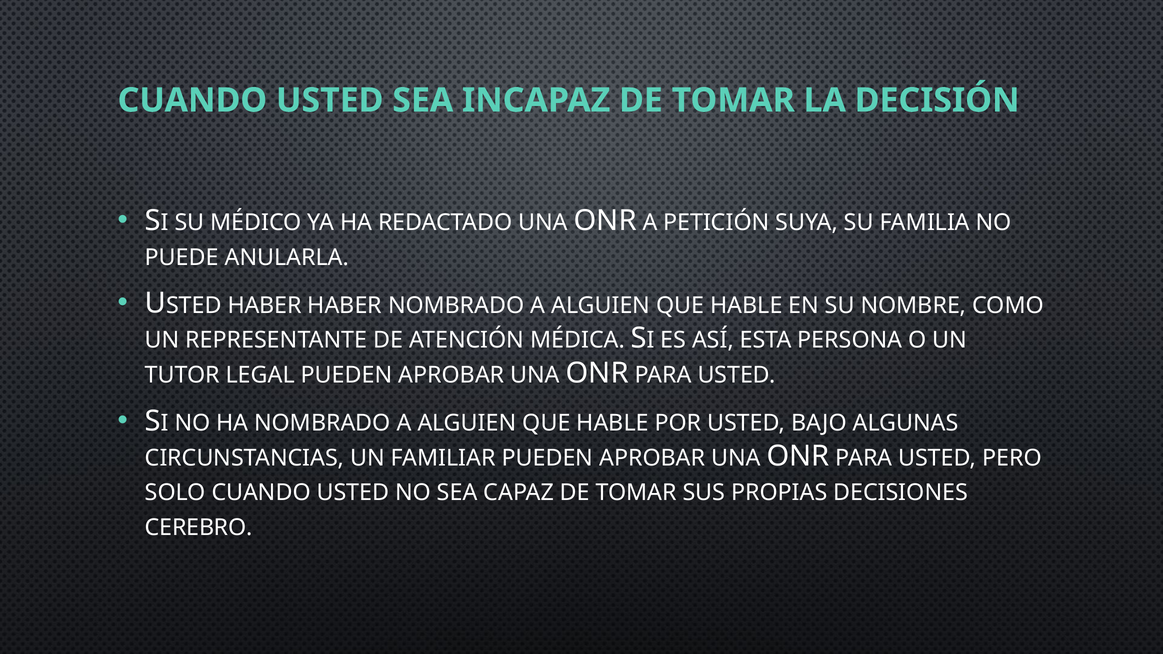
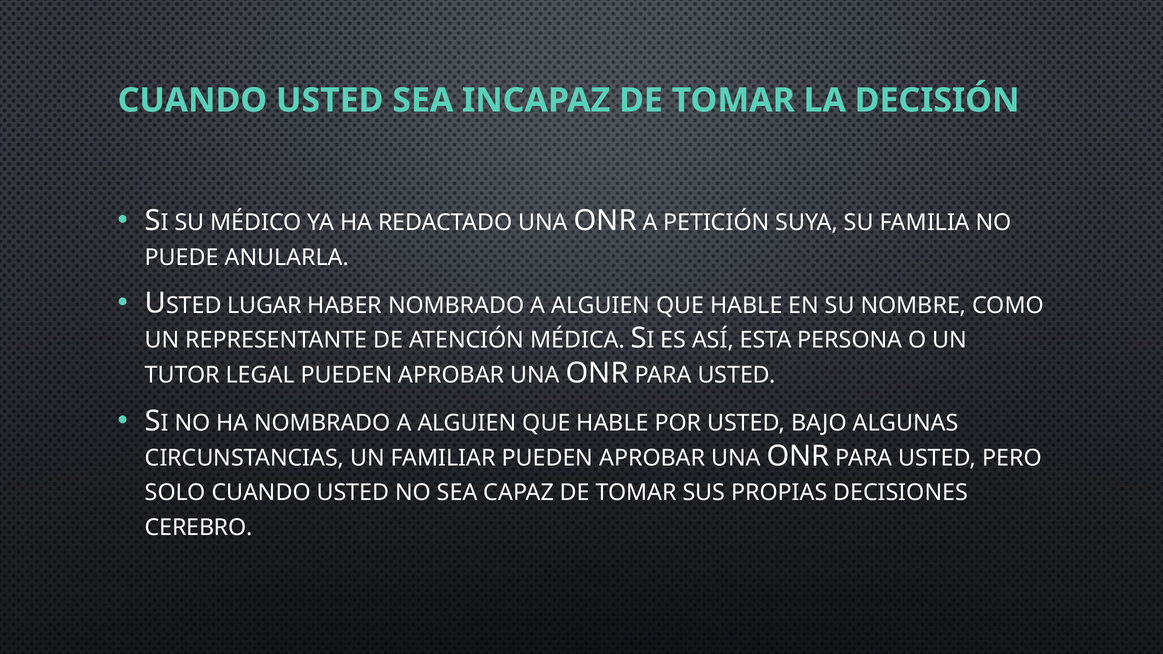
HABER at (265, 305): HABER -> LUGAR
